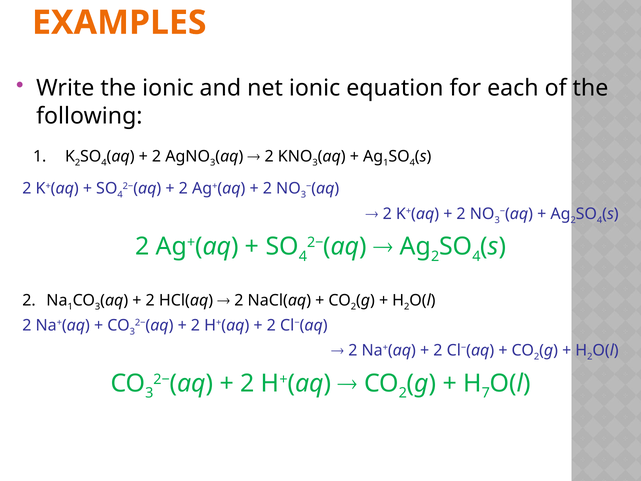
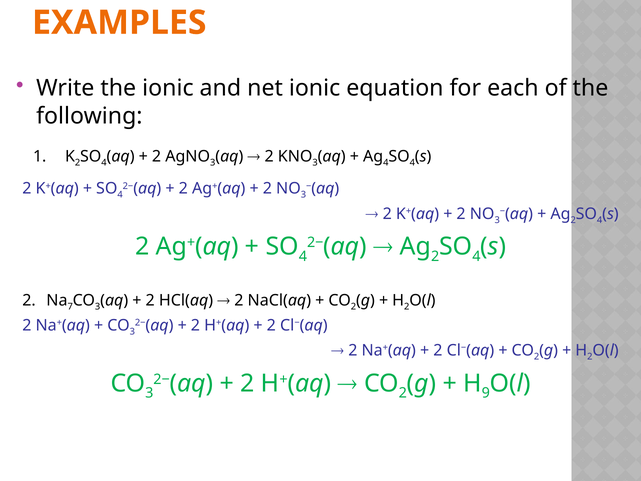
1 at (386, 163): 1 -> 4
1 at (70, 306): 1 -> 7
7: 7 -> 9
